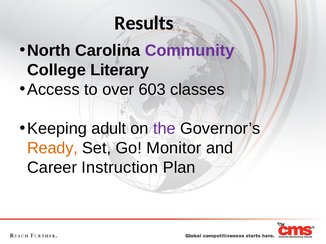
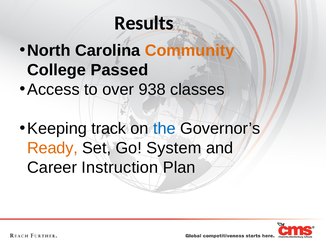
Community colour: purple -> orange
Literary: Literary -> Passed
603: 603 -> 938
adult: adult -> track
the colour: purple -> blue
Monitor: Monitor -> System
